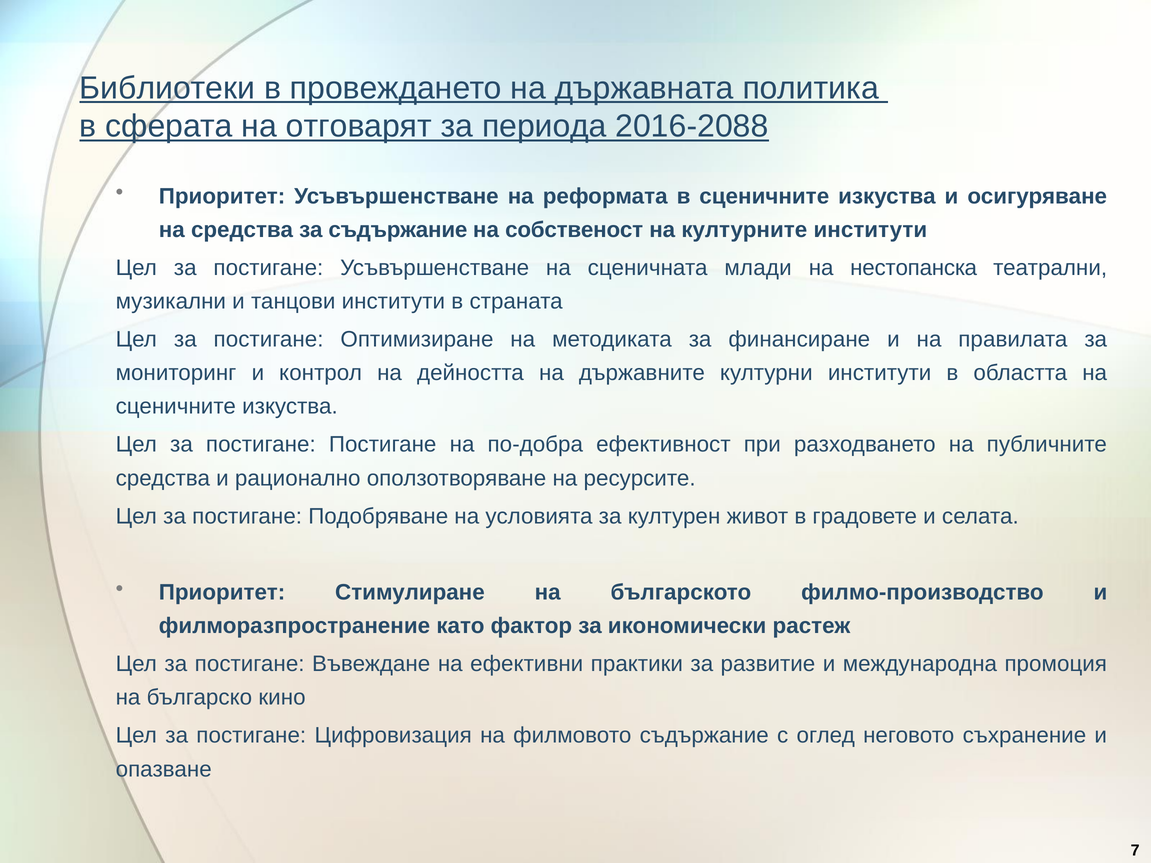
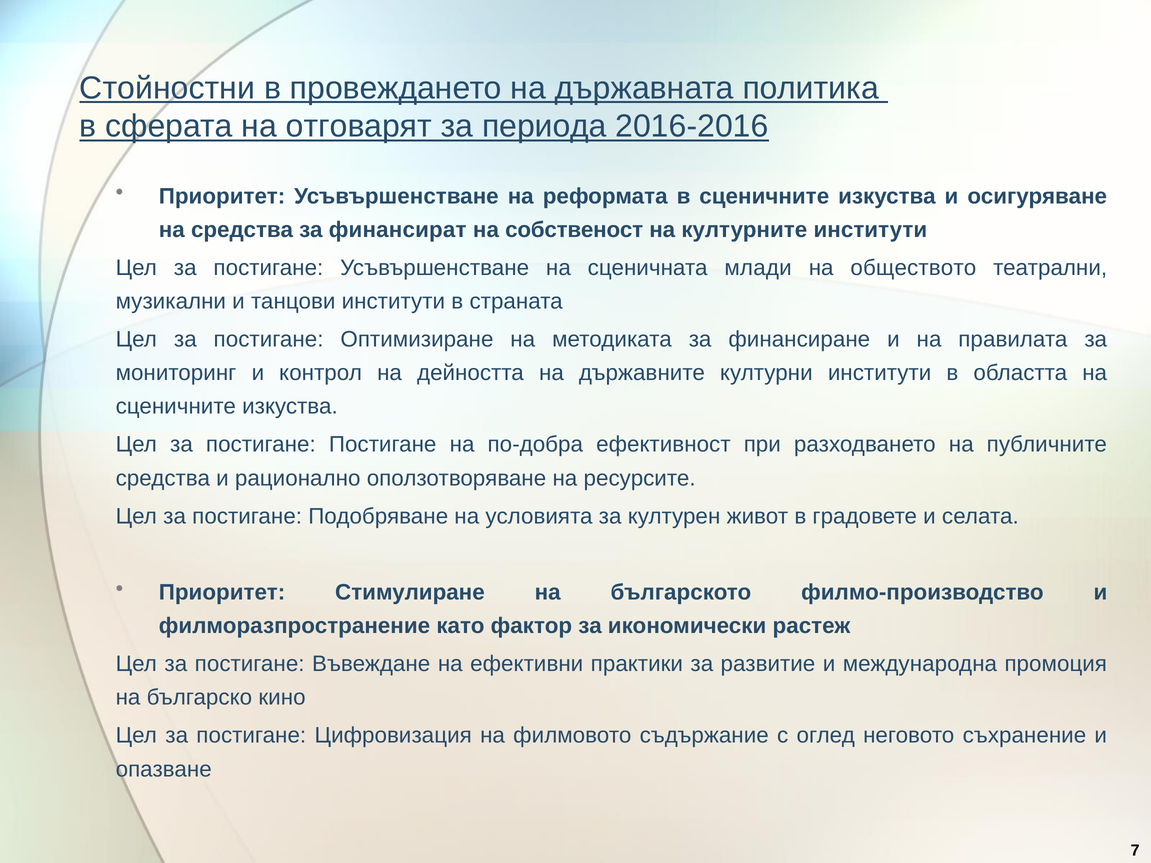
Библиотеки: Библиотеки -> Стойностни
2016-2088: 2016-2088 -> 2016-2016
за съдържание: съдържание -> финансират
нестопанска: нестопанска -> обществото
